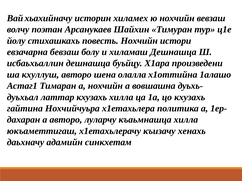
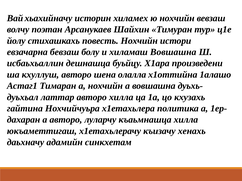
хиламаш Дешнашца: Дешнашца -> Вовшашна
латтар кхузахь: кхузахь -> авторо
